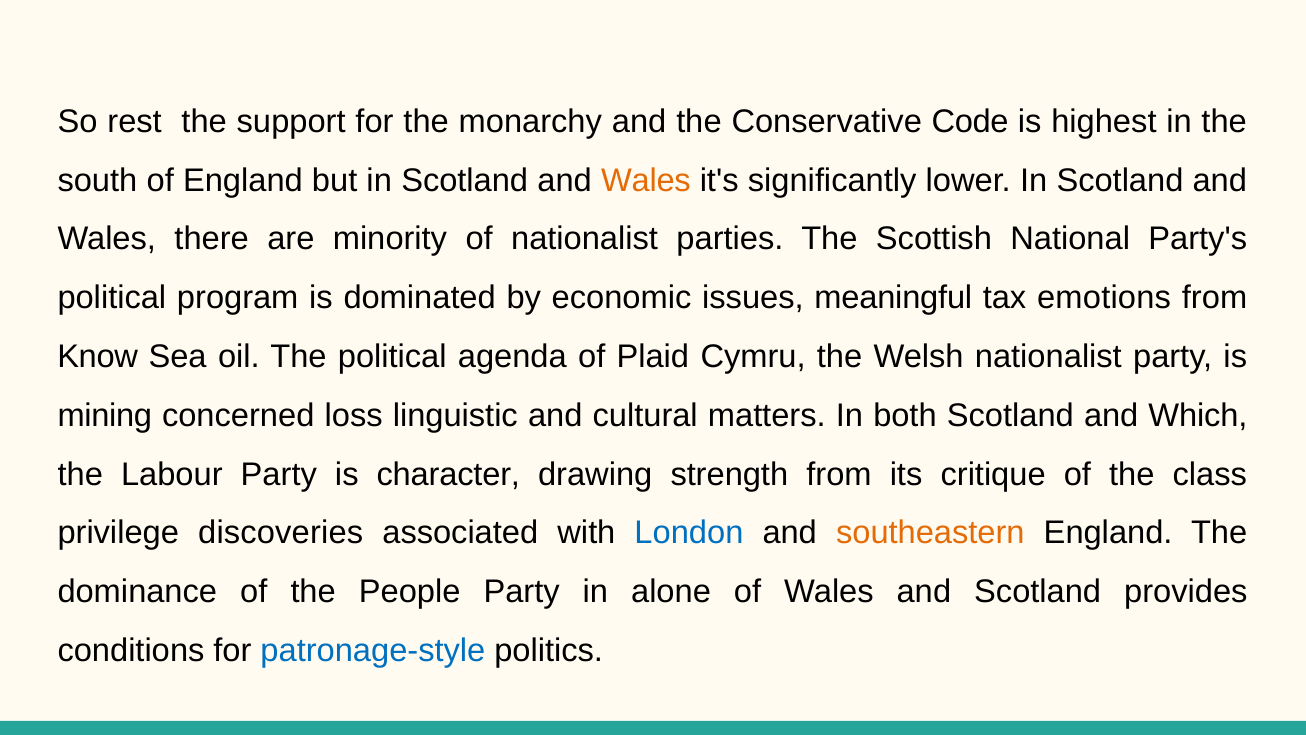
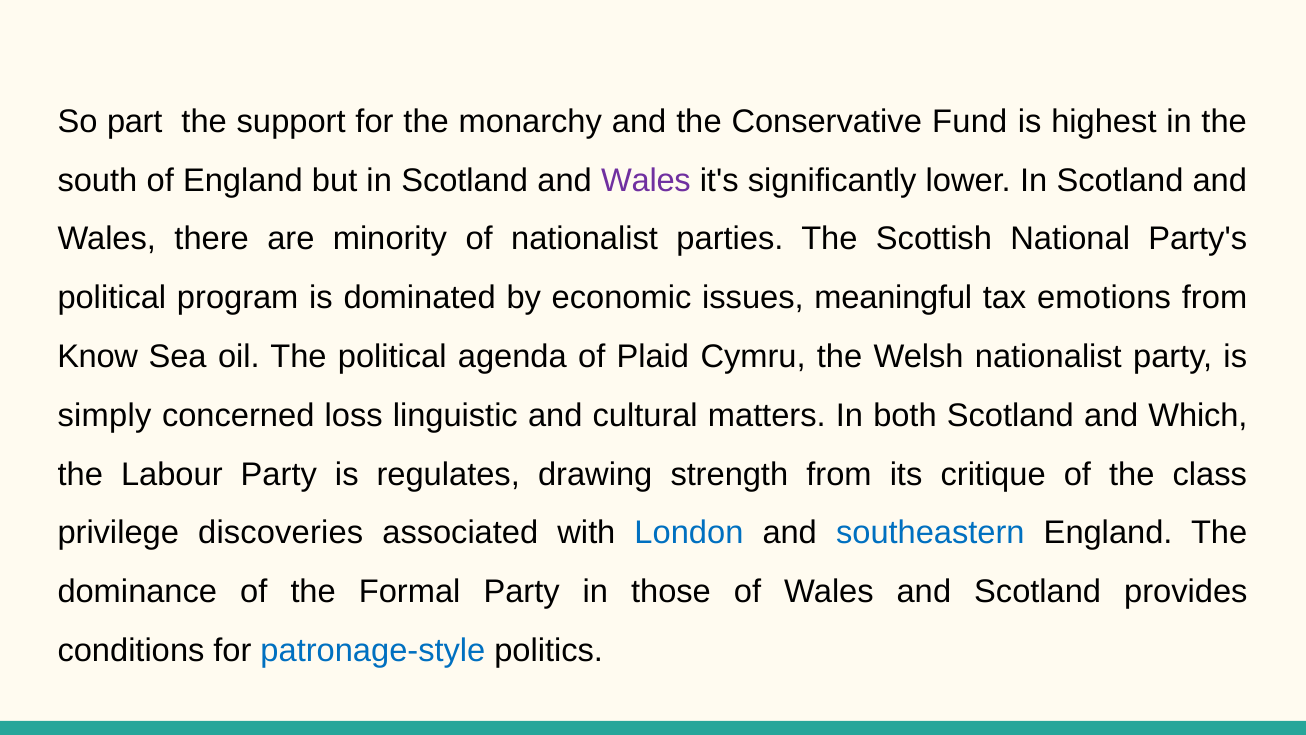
rest: rest -> part
Code: Code -> Fund
Wales at (646, 180) colour: orange -> purple
mining: mining -> simply
character: character -> regulates
southeastern colour: orange -> blue
People: People -> Formal
alone: alone -> those
